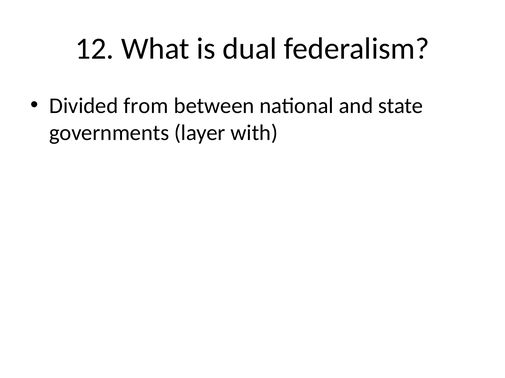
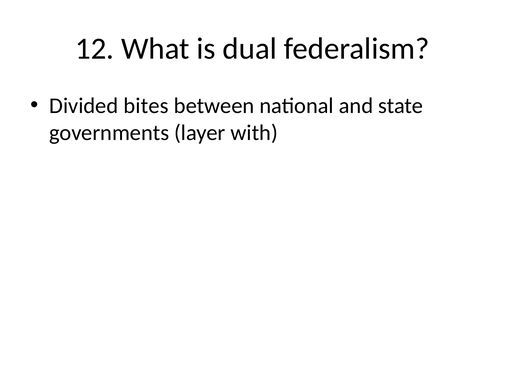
from: from -> bites
